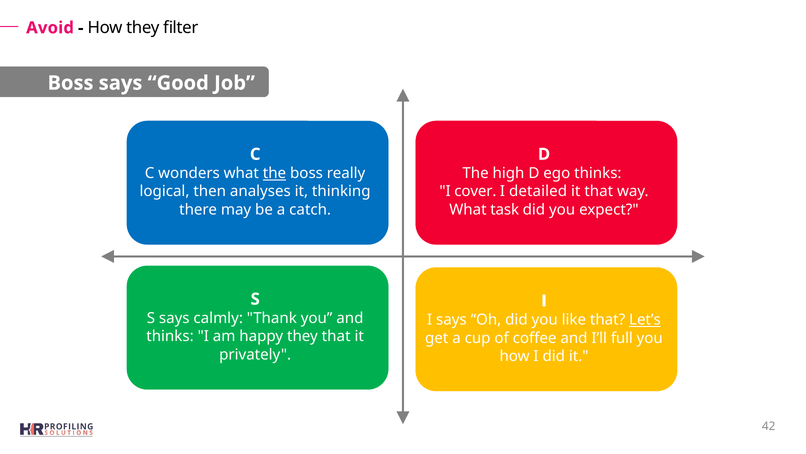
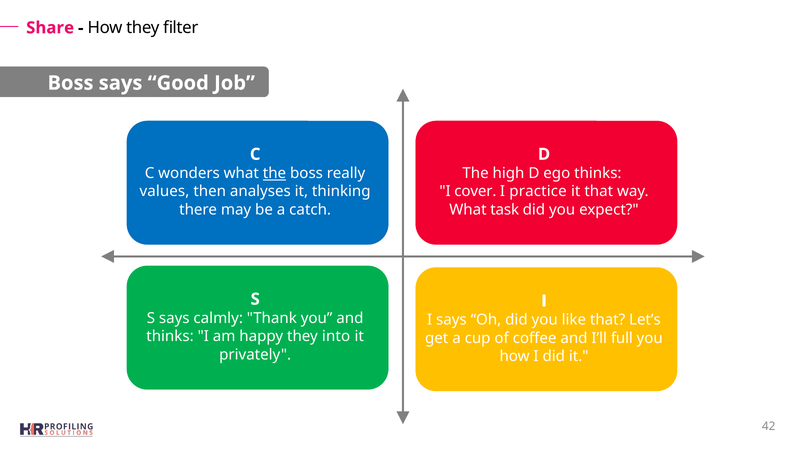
Avoid: Avoid -> Share
logical: logical -> values
detailed: detailed -> practice
Let’s underline: present -> none
they that: that -> into
